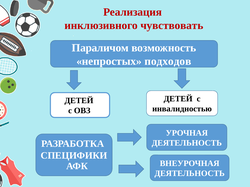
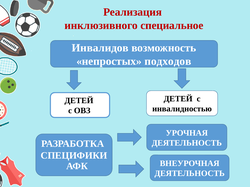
чувствовать: чувствовать -> специальное
Параличом: Параличом -> Инвалидов
